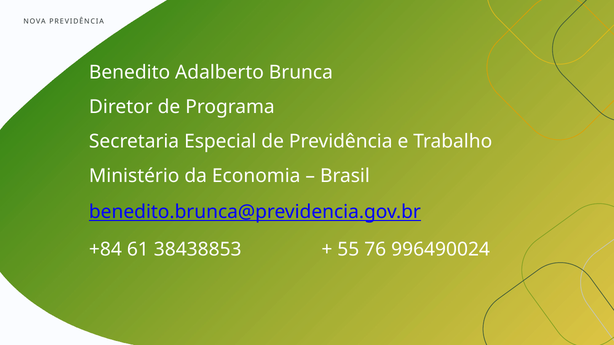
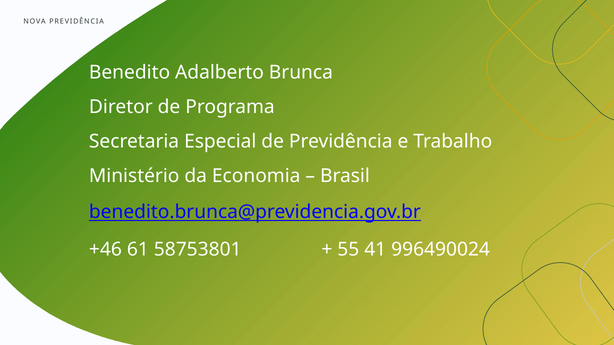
+84: +84 -> +46
38438853: 38438853 -> 58753801
76: 76 -> 41
